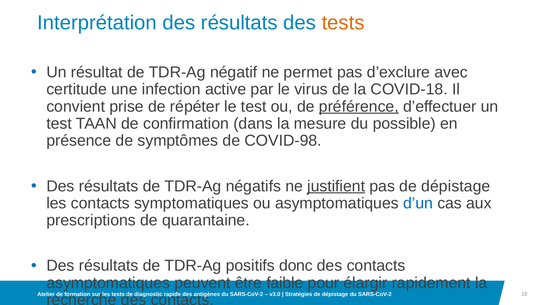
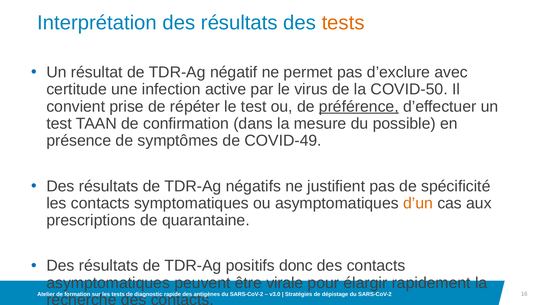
COVID-18: COVID-18 -> COVID-50
COVID-98: COVID-98 -> COVID-49
justifient underline: present -> none
pas de dépistage: dépistage -> spécificité
d’un colour: blue -> orange
faible: faible -> virale
